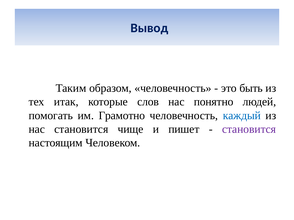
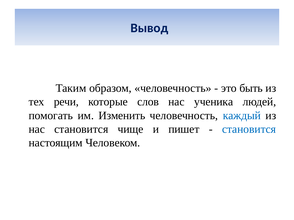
итак: итак -> речи
понятно: понятно -> ученика
Грамотно: Грамотно -> Изменить
становится at (249, 129) colour: purple -> blue
